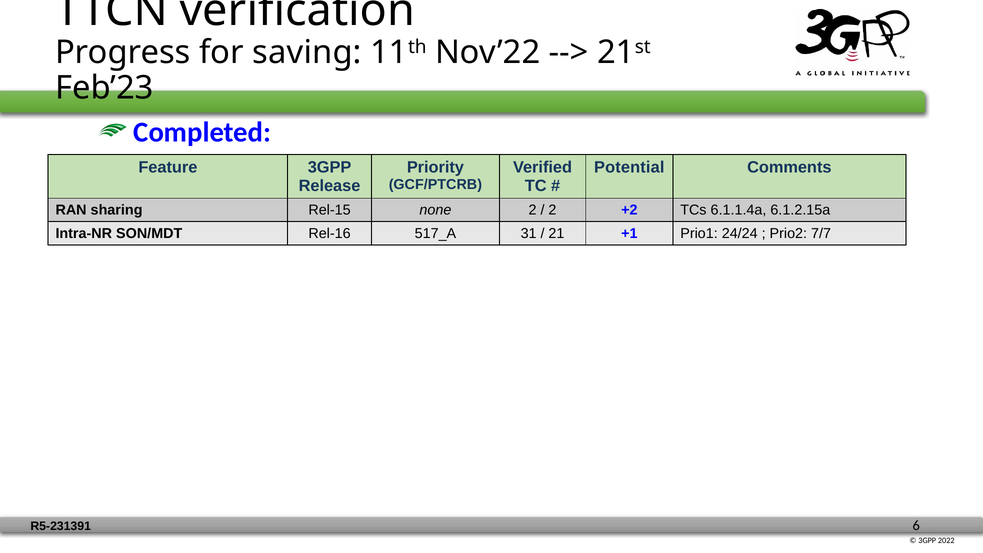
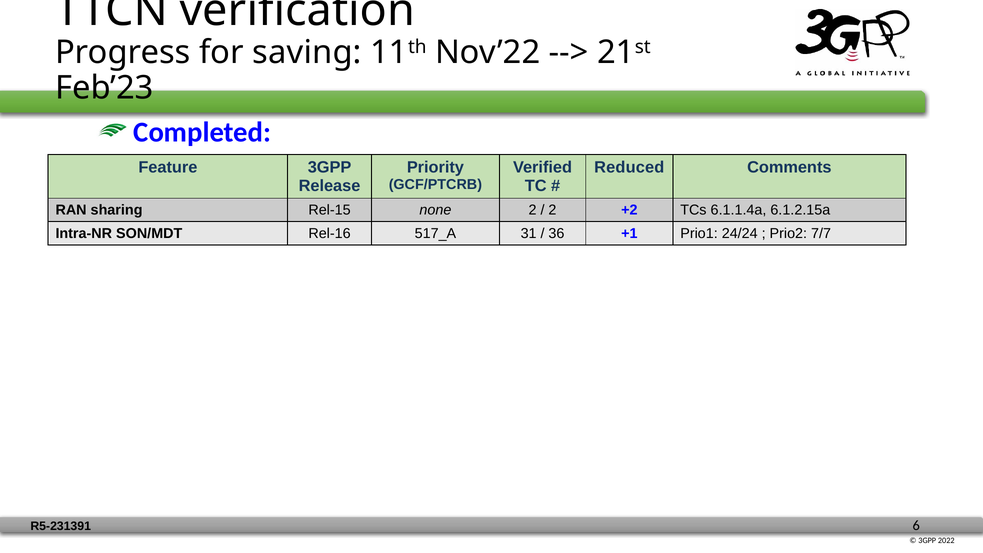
Potential: Potential -> Reduced
21: 21 -> 36
